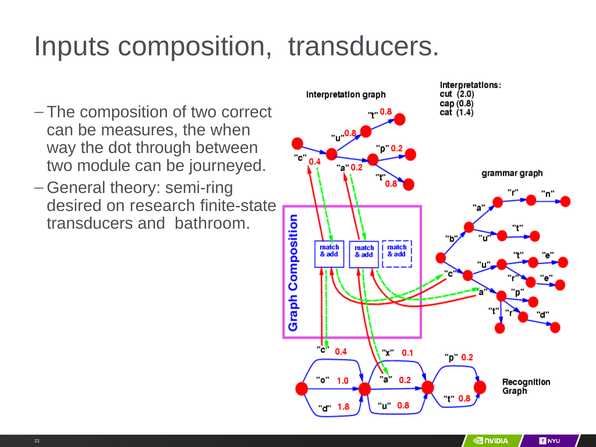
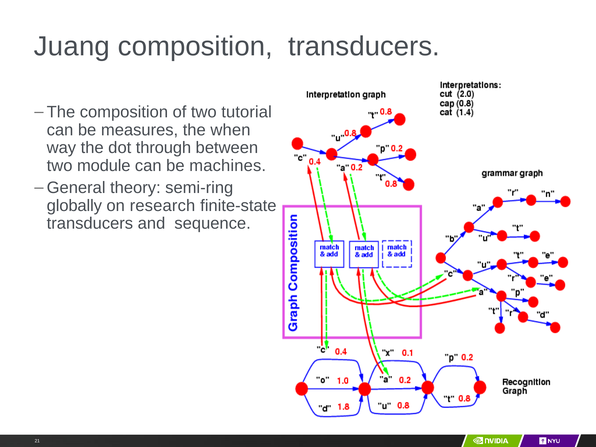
Inputs: Inputs -> Juang
correct: correct -> tutorial
journeyed: journeyed -> machines
desired: desired -> globally
bathroom: bathroom -> sequence
